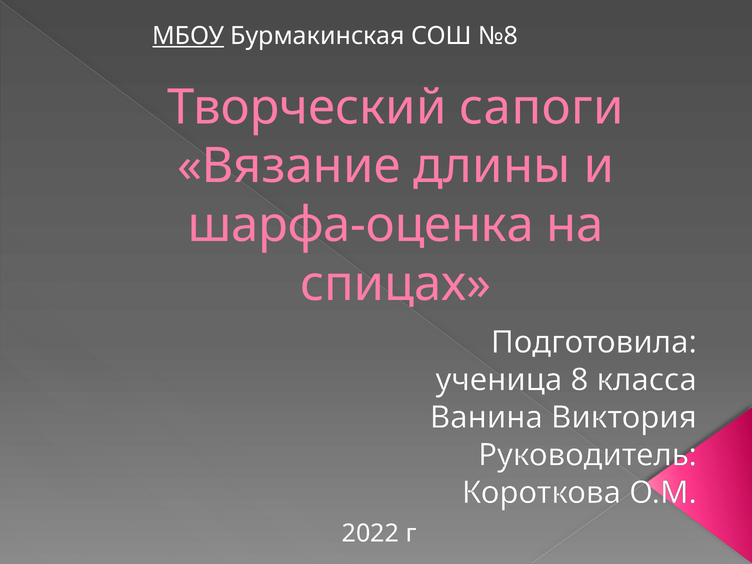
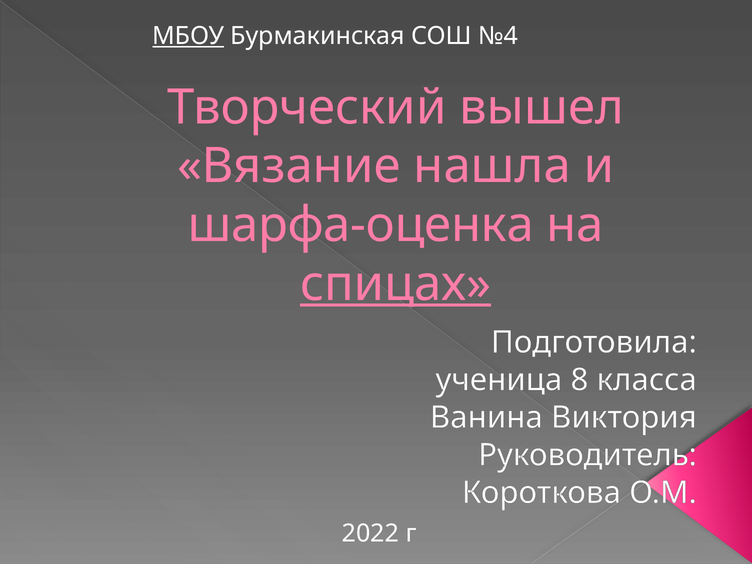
№8: №8 -> №4
сапоги: сапоги -> вышел
длины: длины -> нашла
спицах underline: none -> present
